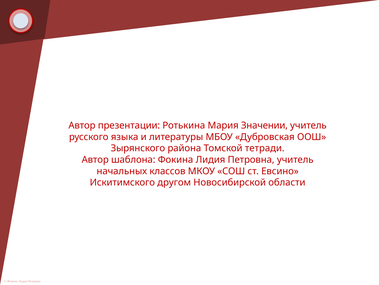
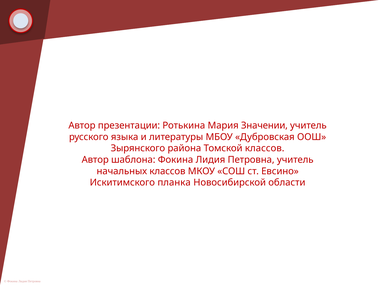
Томской тетради: тетради -> классов
другом: другом -> планка
